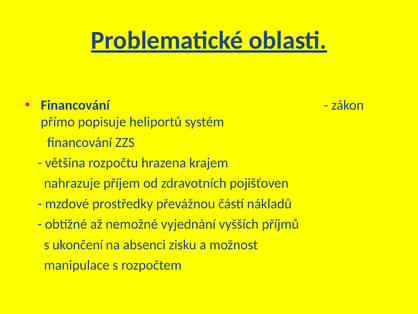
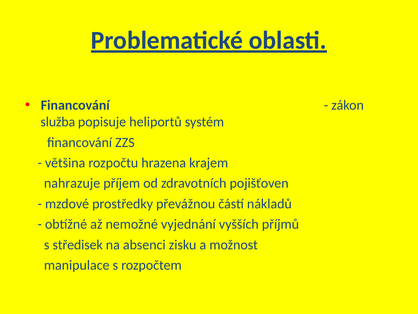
přímo: přímo -> služba
ukončení: ukončení -> středisek
